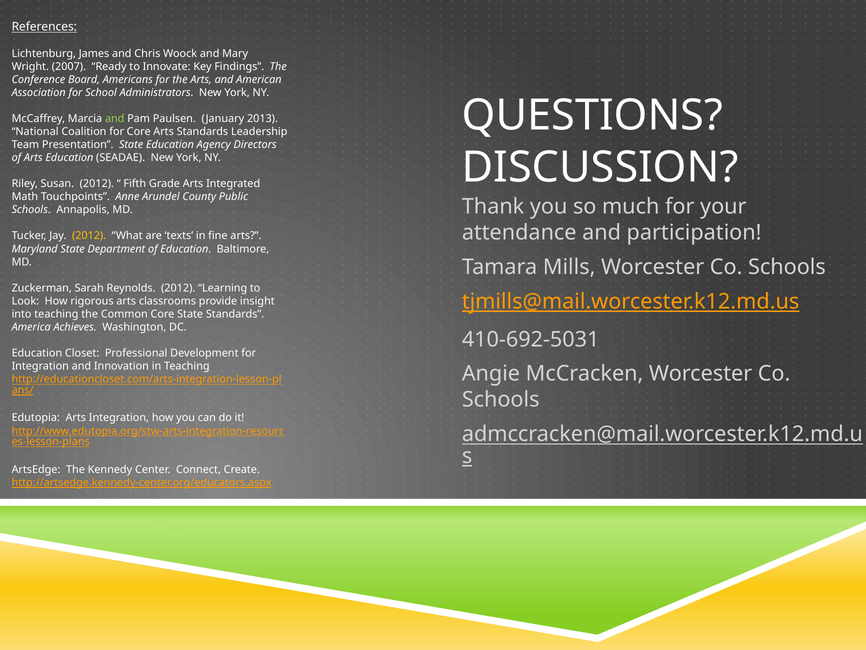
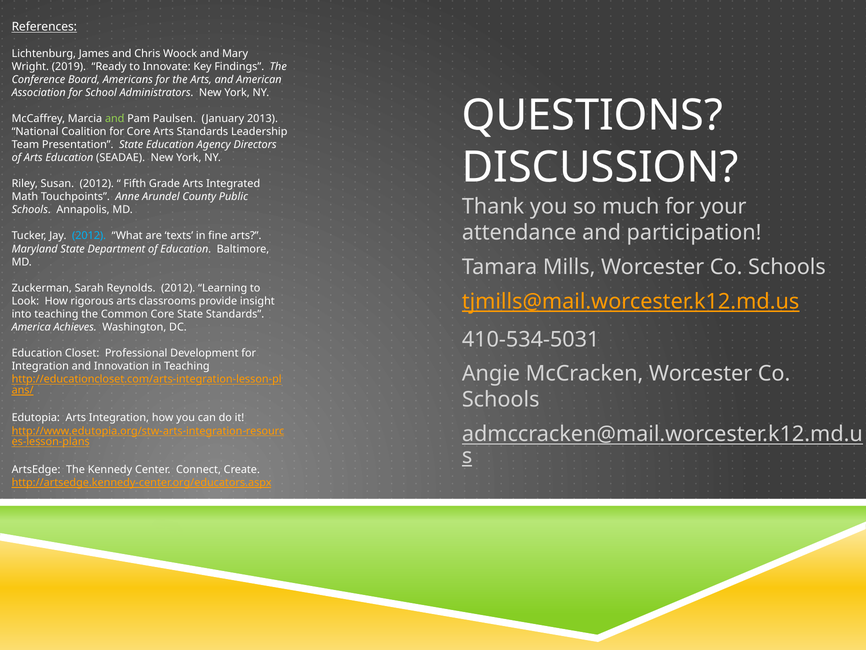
2007: 2007 -> 2019
2012 at (89, 236) colour: yellow -> light blue
410-692-5031: 410-692-5031 -> 410-534-5031
